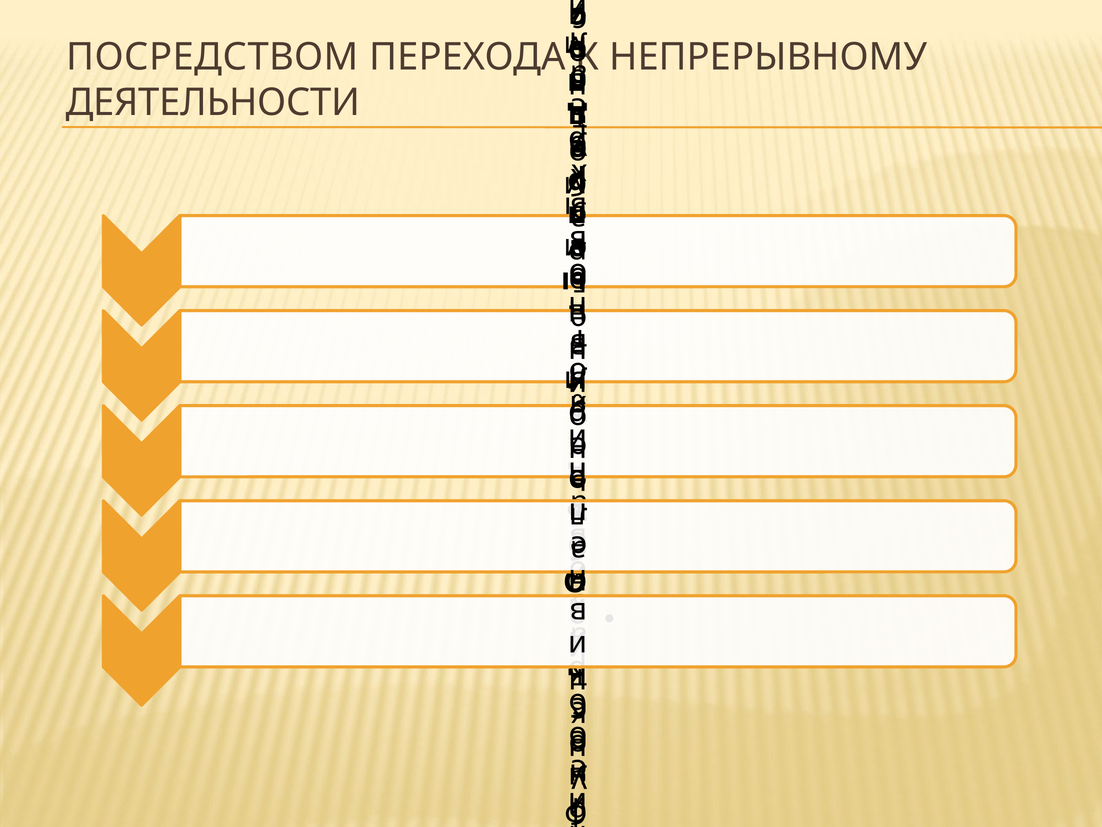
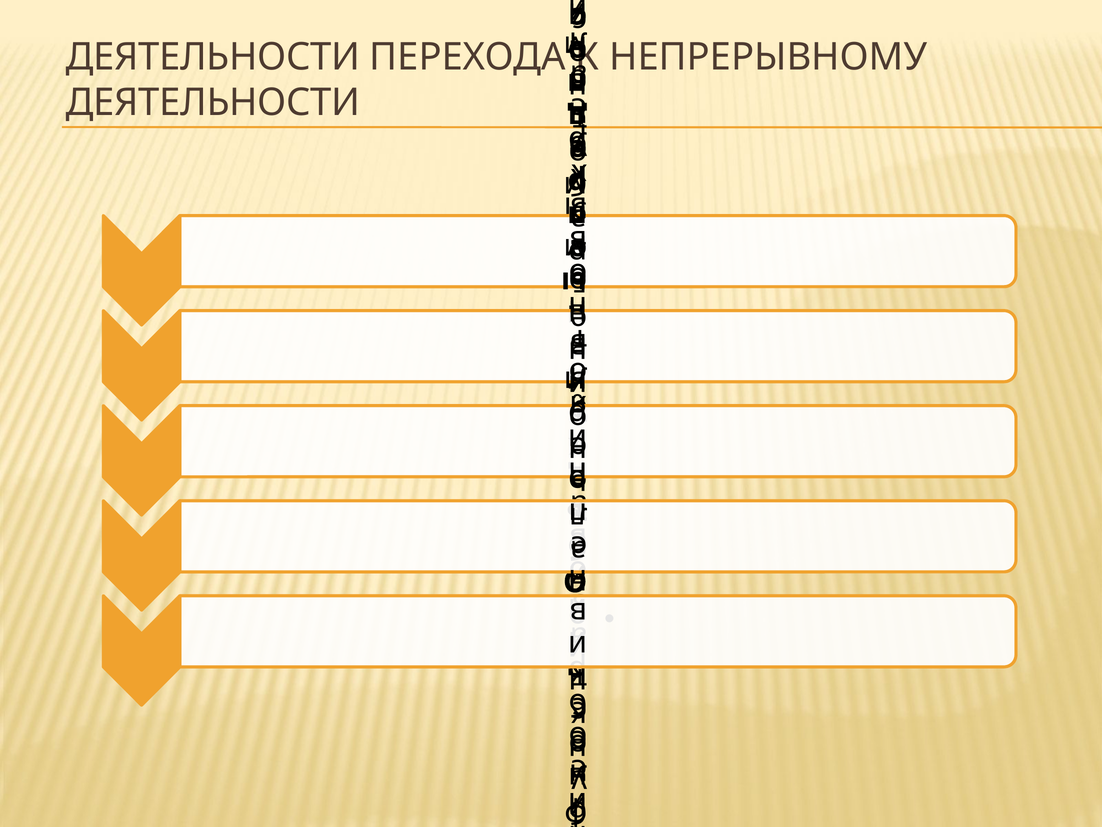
ПОСРЕДСТВОМ at (213, 57): ПОСРЕДСТВОМ -> ДЕЯТЕЛЬНОСТИ
